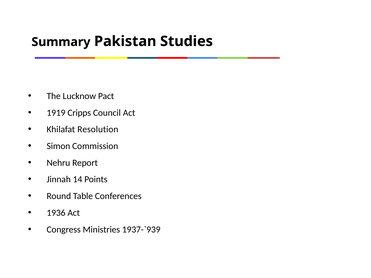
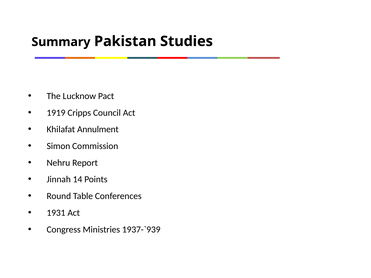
Resolution: Resolution -> Annulment
1936: 1936 -> 1931
